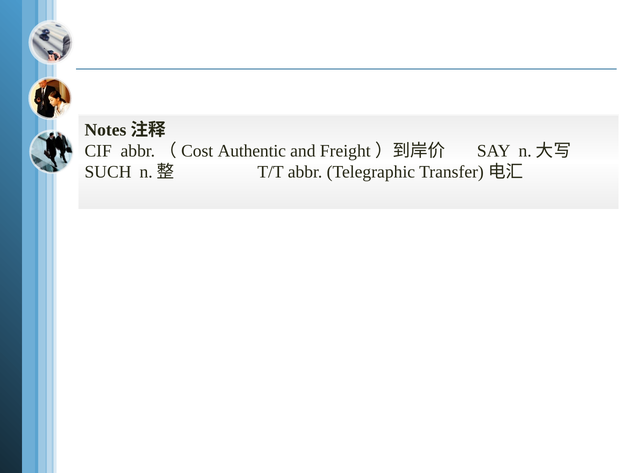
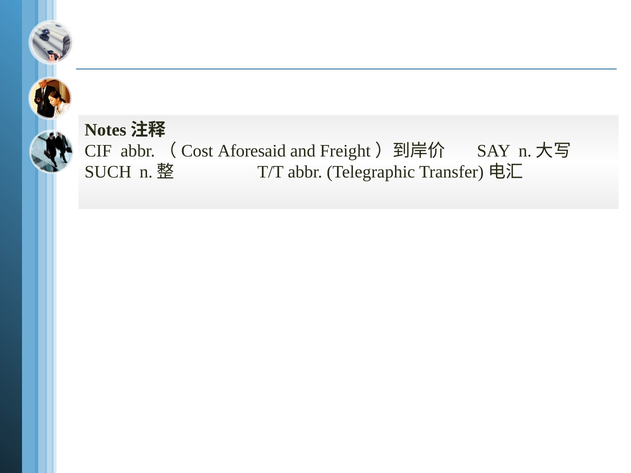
Authentic: Authentic -> Aforesaid
